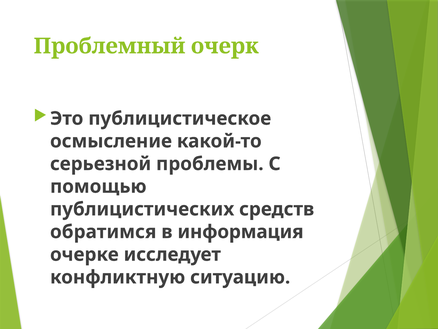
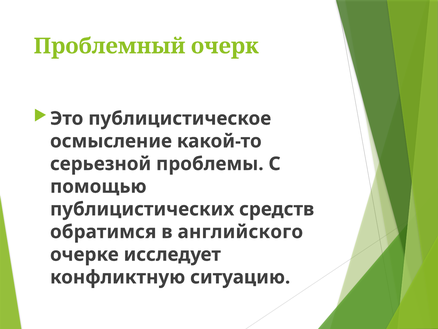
информация: информация -> английского
